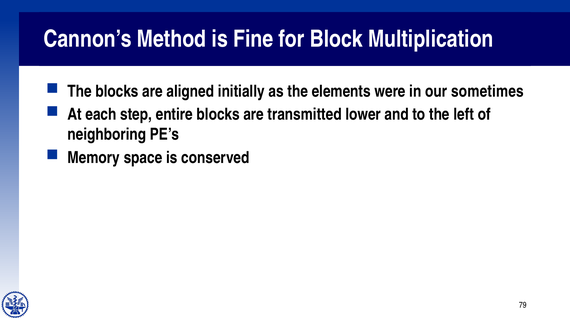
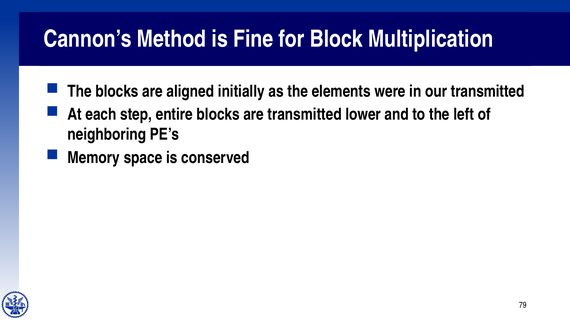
our sometimes: sometimes -> transmitted
